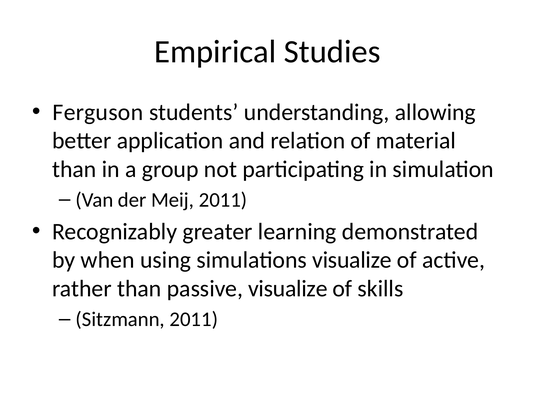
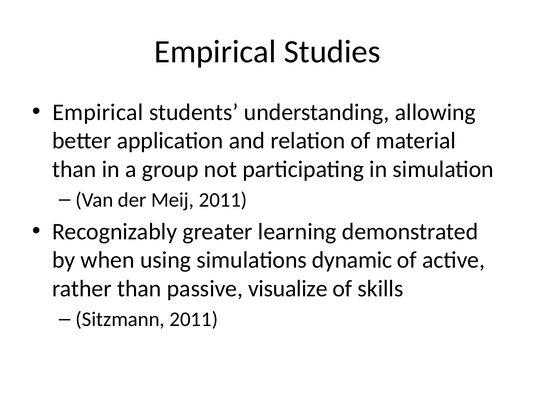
Ferguson at (98, 112): Ferguson -> Empirical
simulations visualize: visualize -> dynamic
